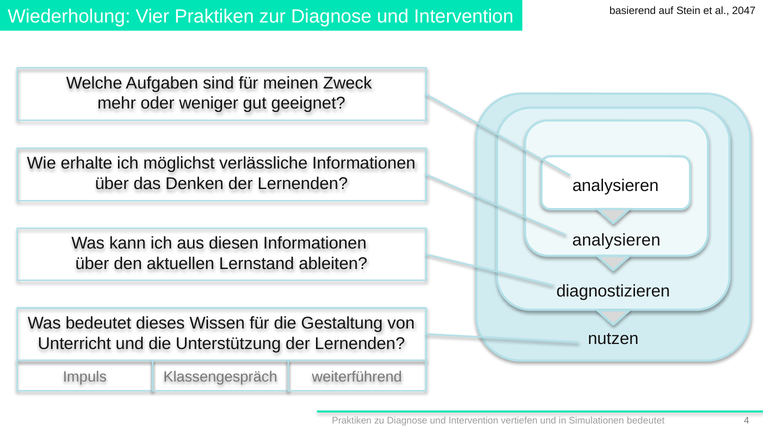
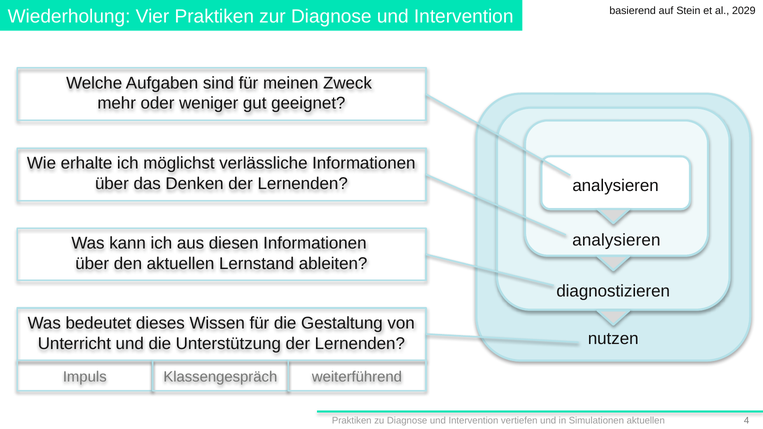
2047: 2047 -> 2029
Simulationen bedeutet: bedeutet -> aktuellen
